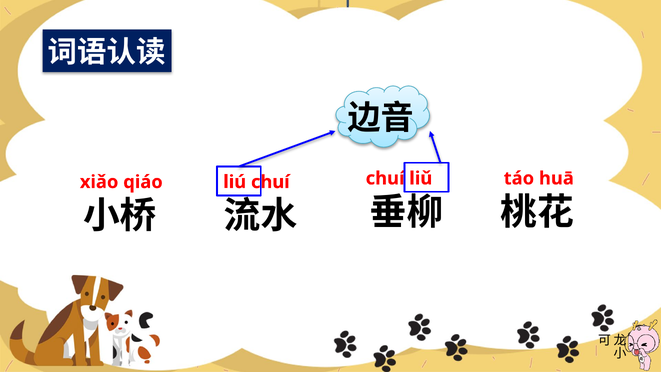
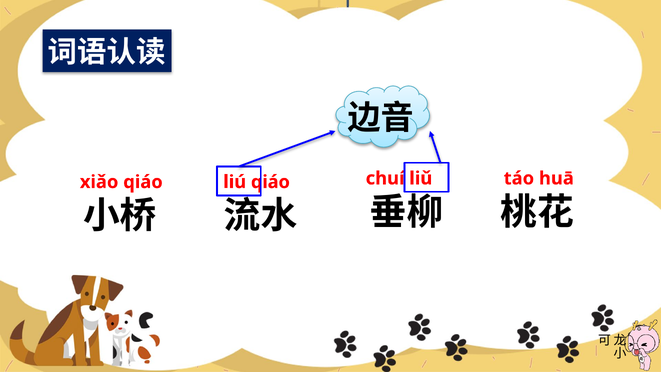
liú chuí: chuí -> qiáo
